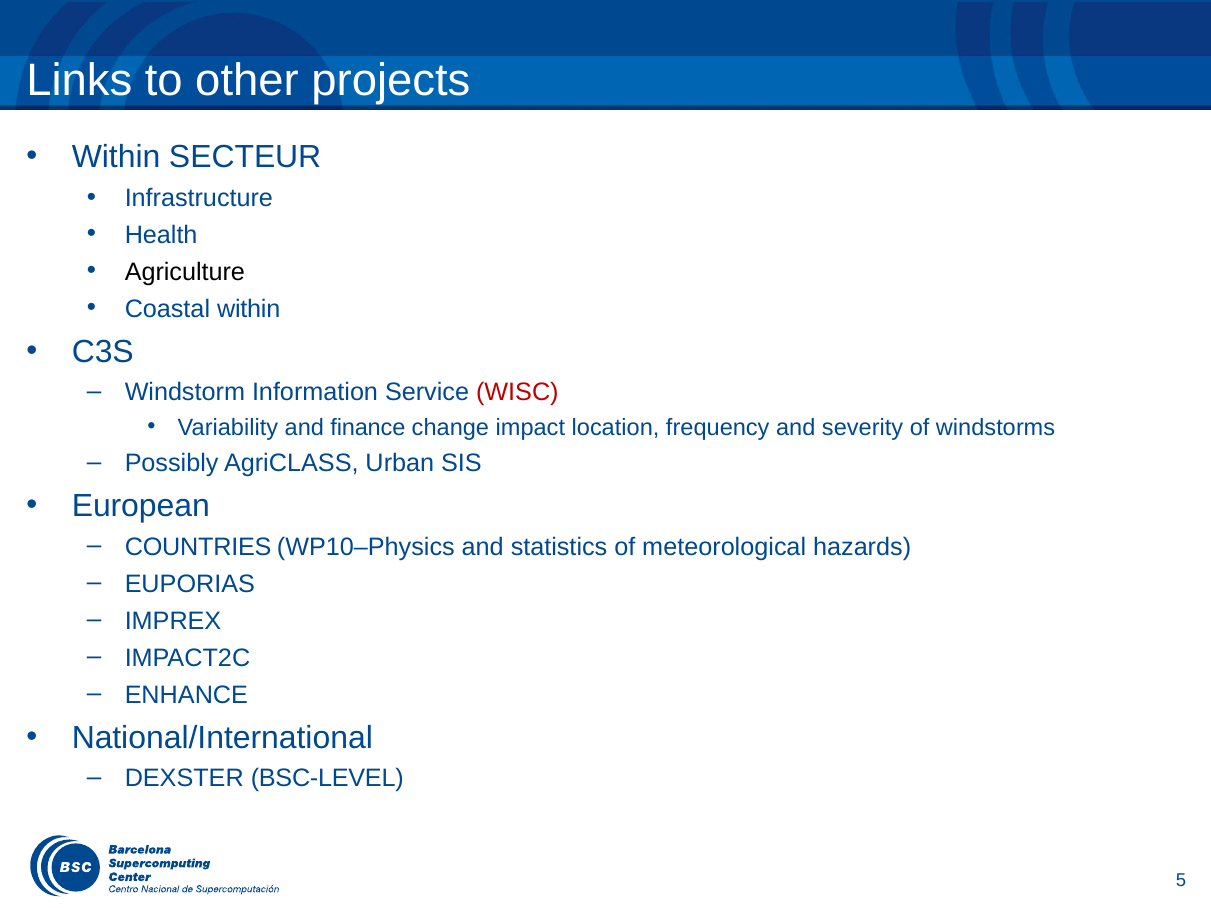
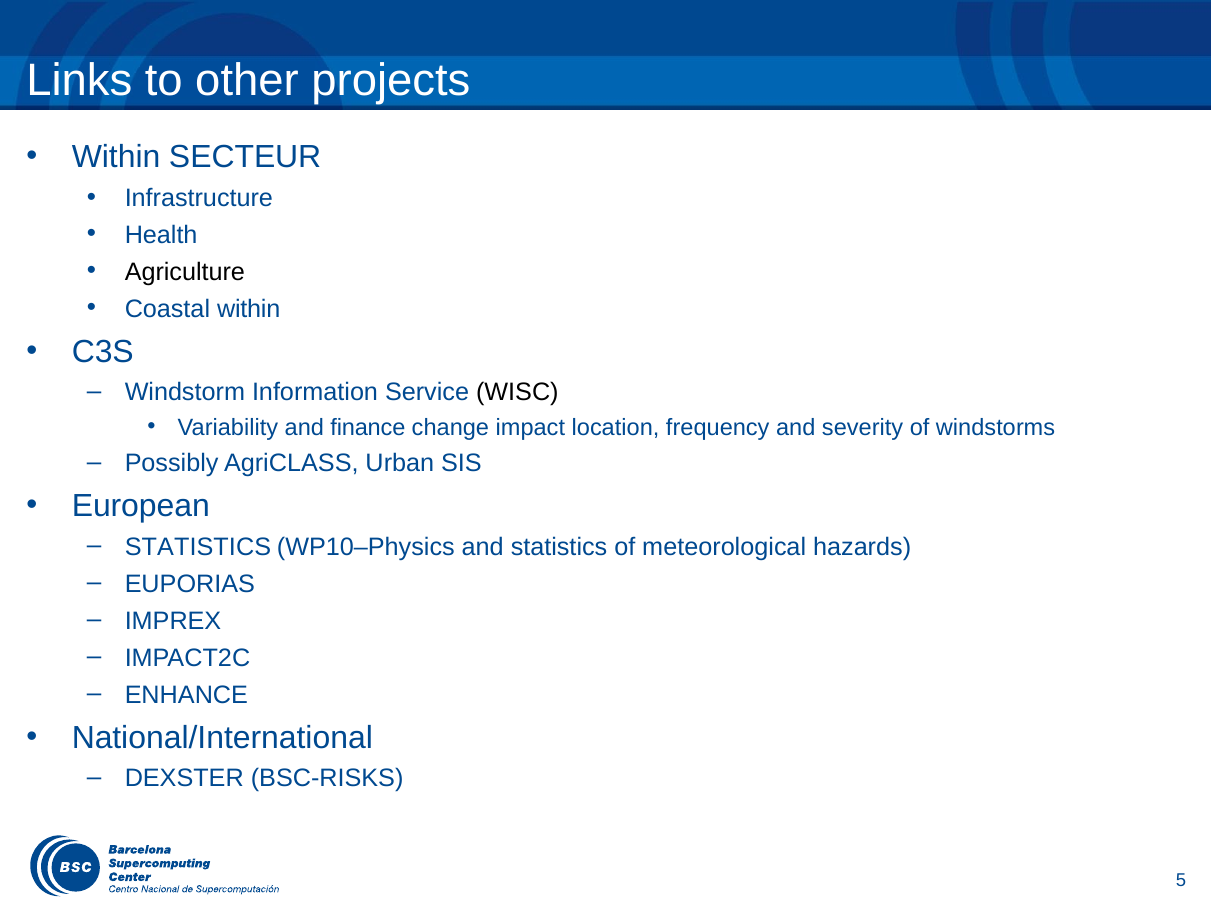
WISC colour: red -> black
COUNTRIES at (198, 547): COUNTRIES -> STATISTICS
BSC-LEVEL: BSC-LEVEL -> BSC-RISKS
